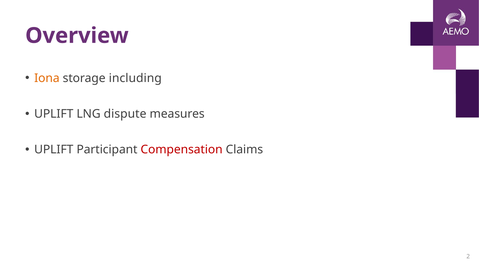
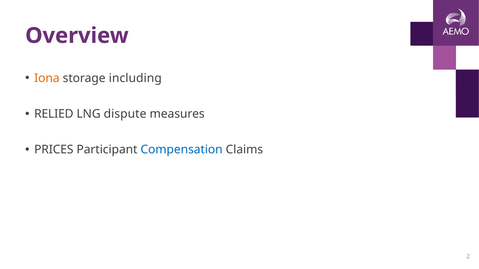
UPLIFT at (54, 114): UPLIFT -> RELIED
UPLIFT at (54, 150): UPLIFT -> PRICES
Compensation colour: red -> blue
